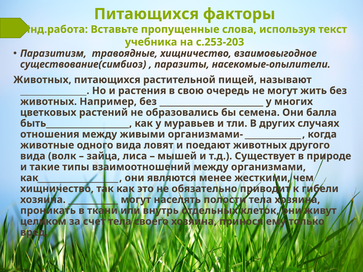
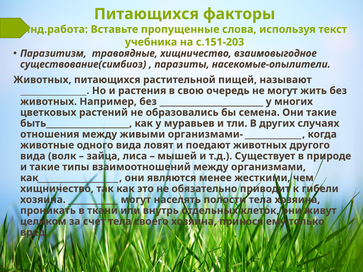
с.253-203: с.253-203 -> с.151-203
Они балла: балла -> такие
